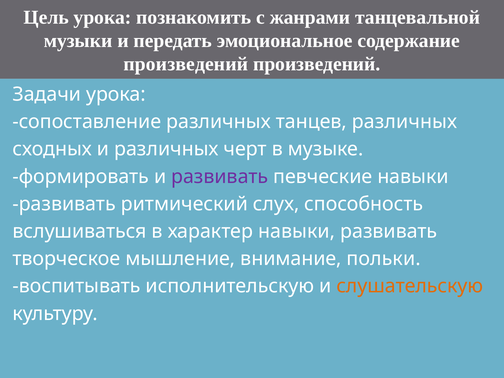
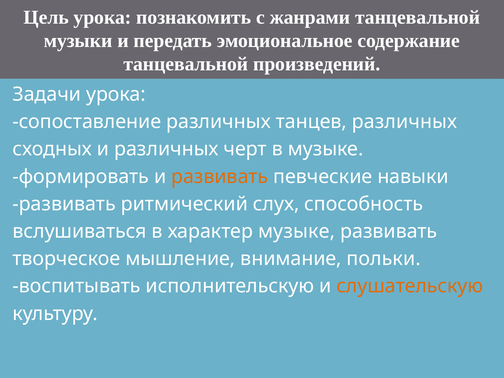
произведений at (186, 64): произведений -> танцевальной
развивать at (220, 177) colour: purple -> orange
характер навыки: навыки -> музыке
